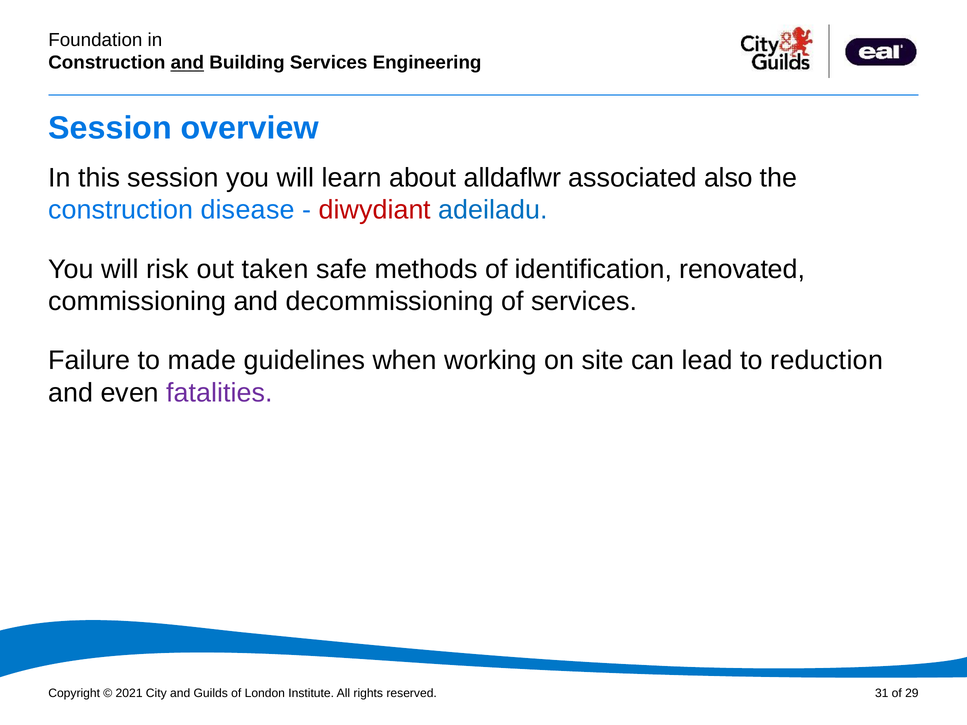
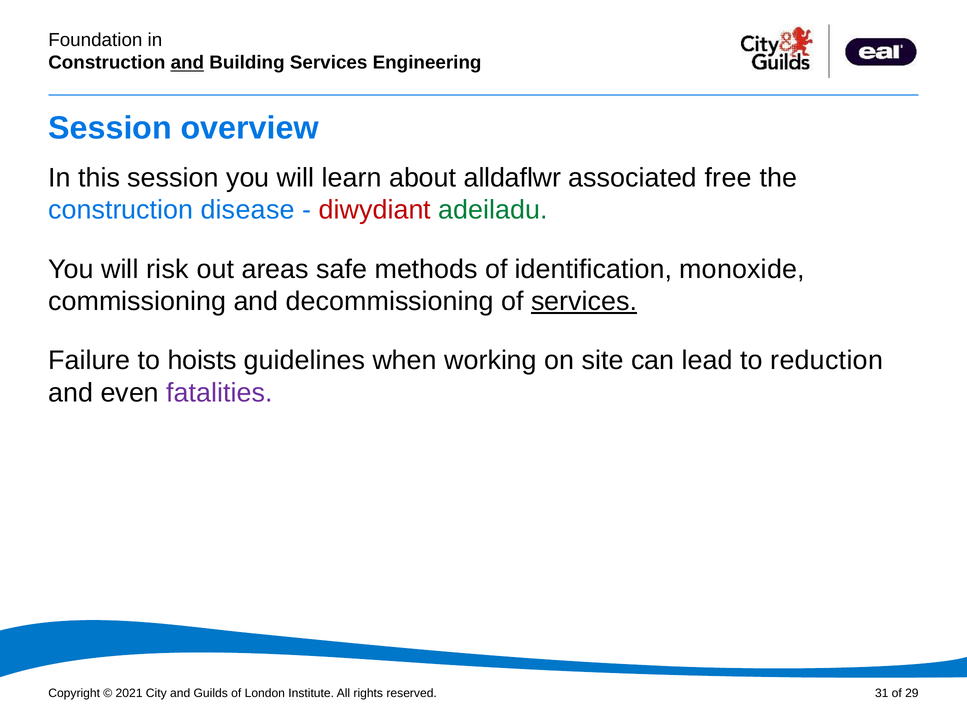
also: also -> free
adeiladu colour: blue -> green
taken: taken -> areas
renovated: renovated -> monoxide
services at (584, 302) underline: none -> present
made: made -> hoists
